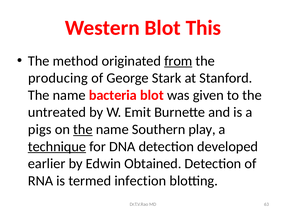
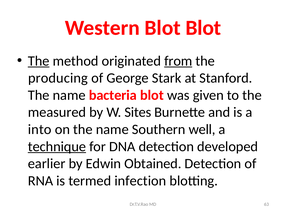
Blot This: This -> Blot
The at (39, 61) underline: none -> present
untreated: untreated -> measured
Emit: Emit -> Sites
pigs: pigs -> into
the at (83, 130) underline: present -> none
play: play -> well
